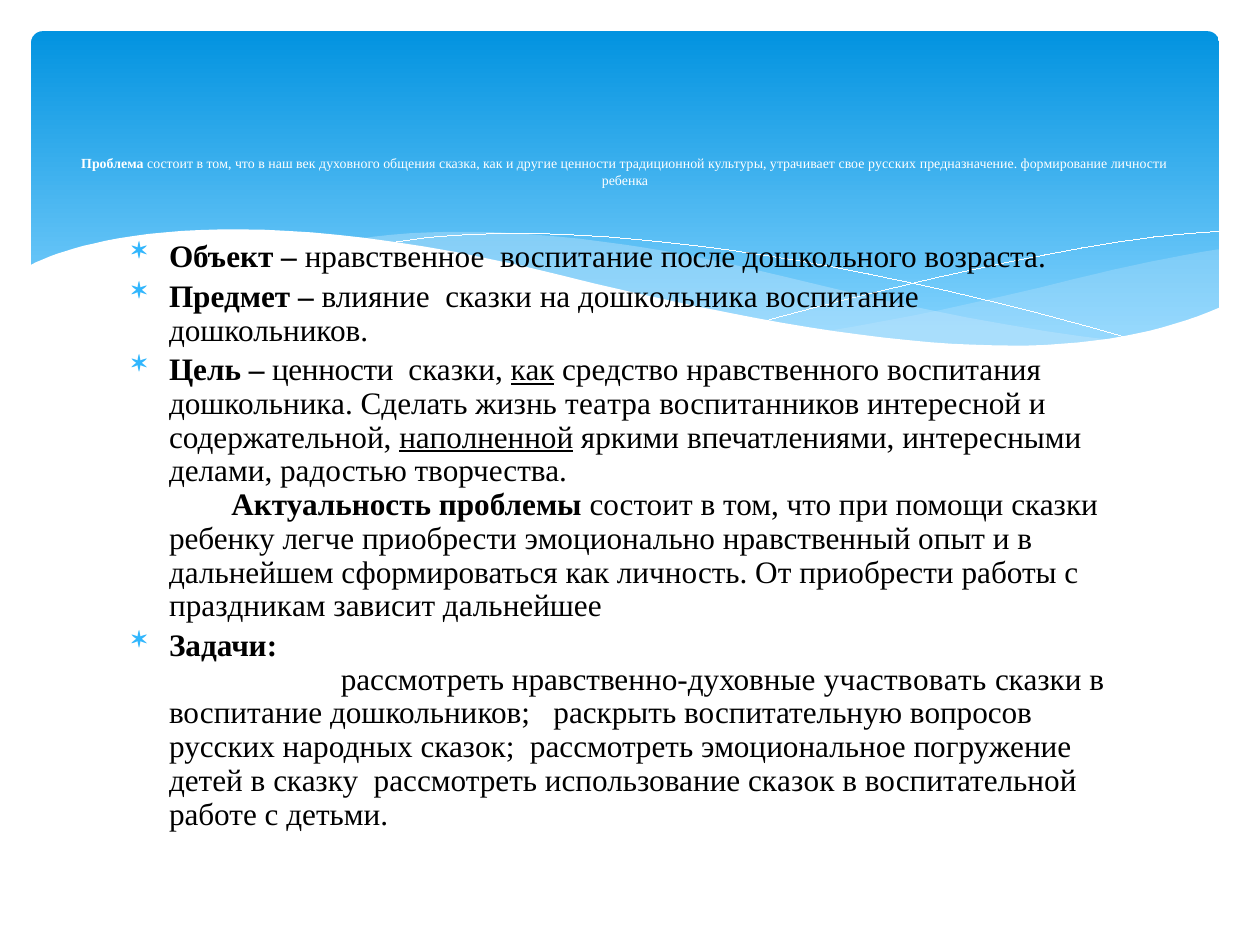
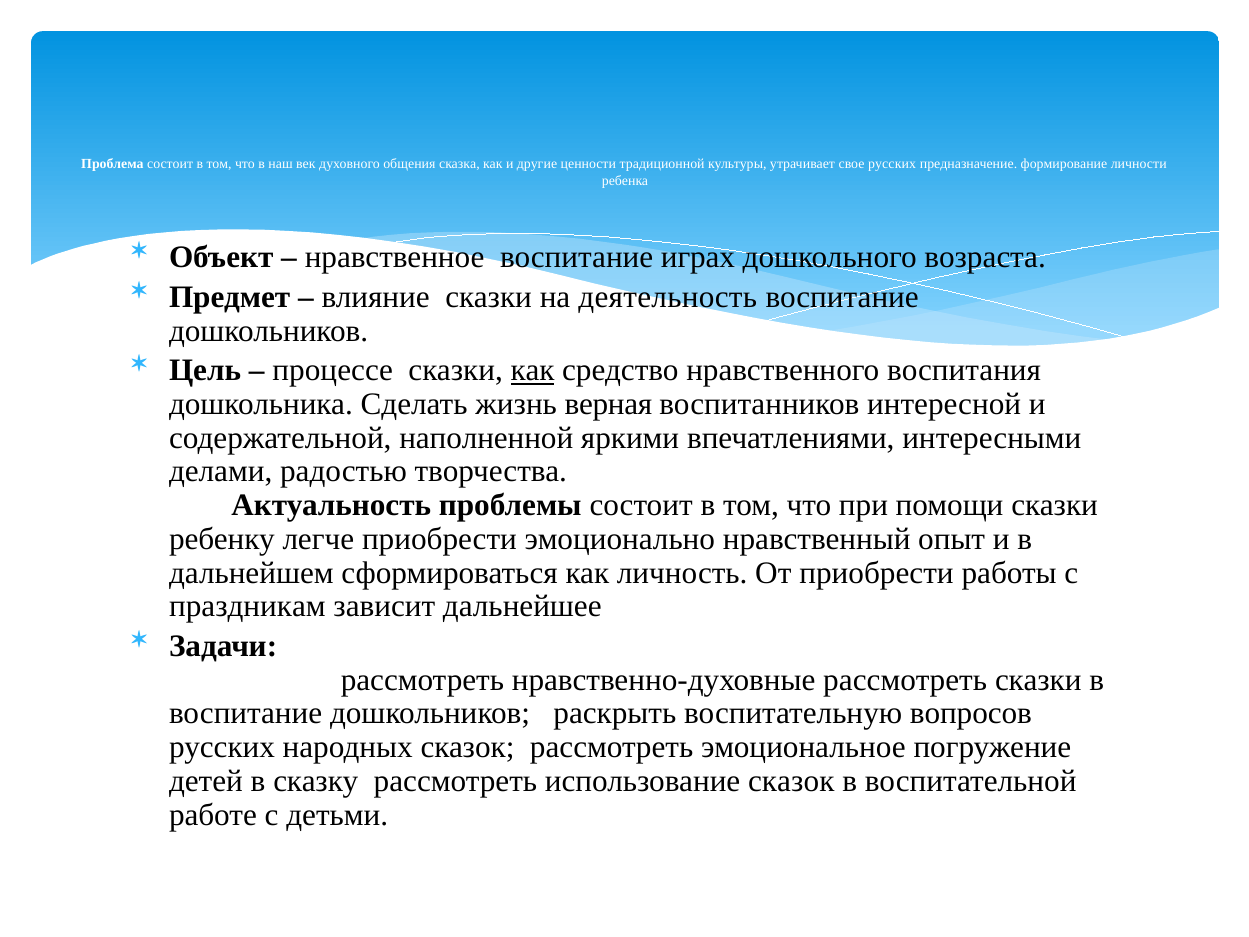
после: после -> играх
на дошкольника: дошкольника -> деятельность
ценности at (333, 370): ценности -> процессе
театра: театра -> верная
наполненной underline: present -> none
нравственно-духовные участвовать: участвовать -> рассмотреть
